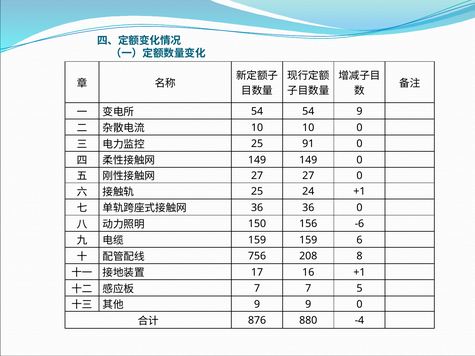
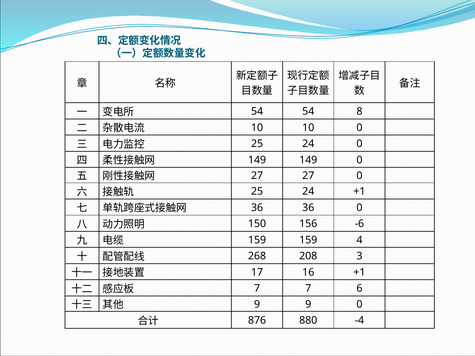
54 9: 9 -> 8
91 at (308, 144): 91 -> 24
6: 6 -> 4
756: 756 -> 268
8: 8 -> 3
5: 5 -> 6
